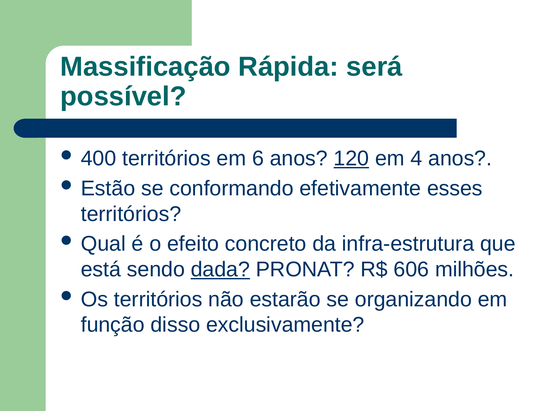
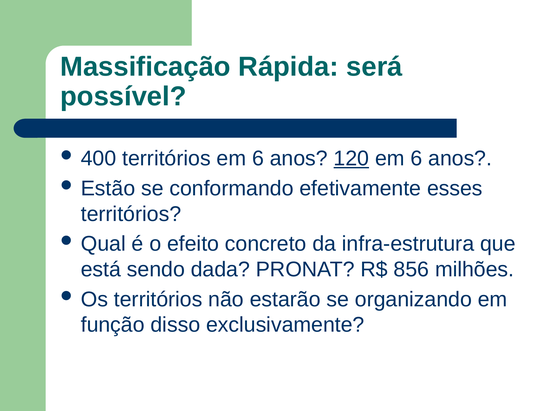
4 at (416, 159): 4 -> 6
dada underline: present -> none
606: 606 -> 856
